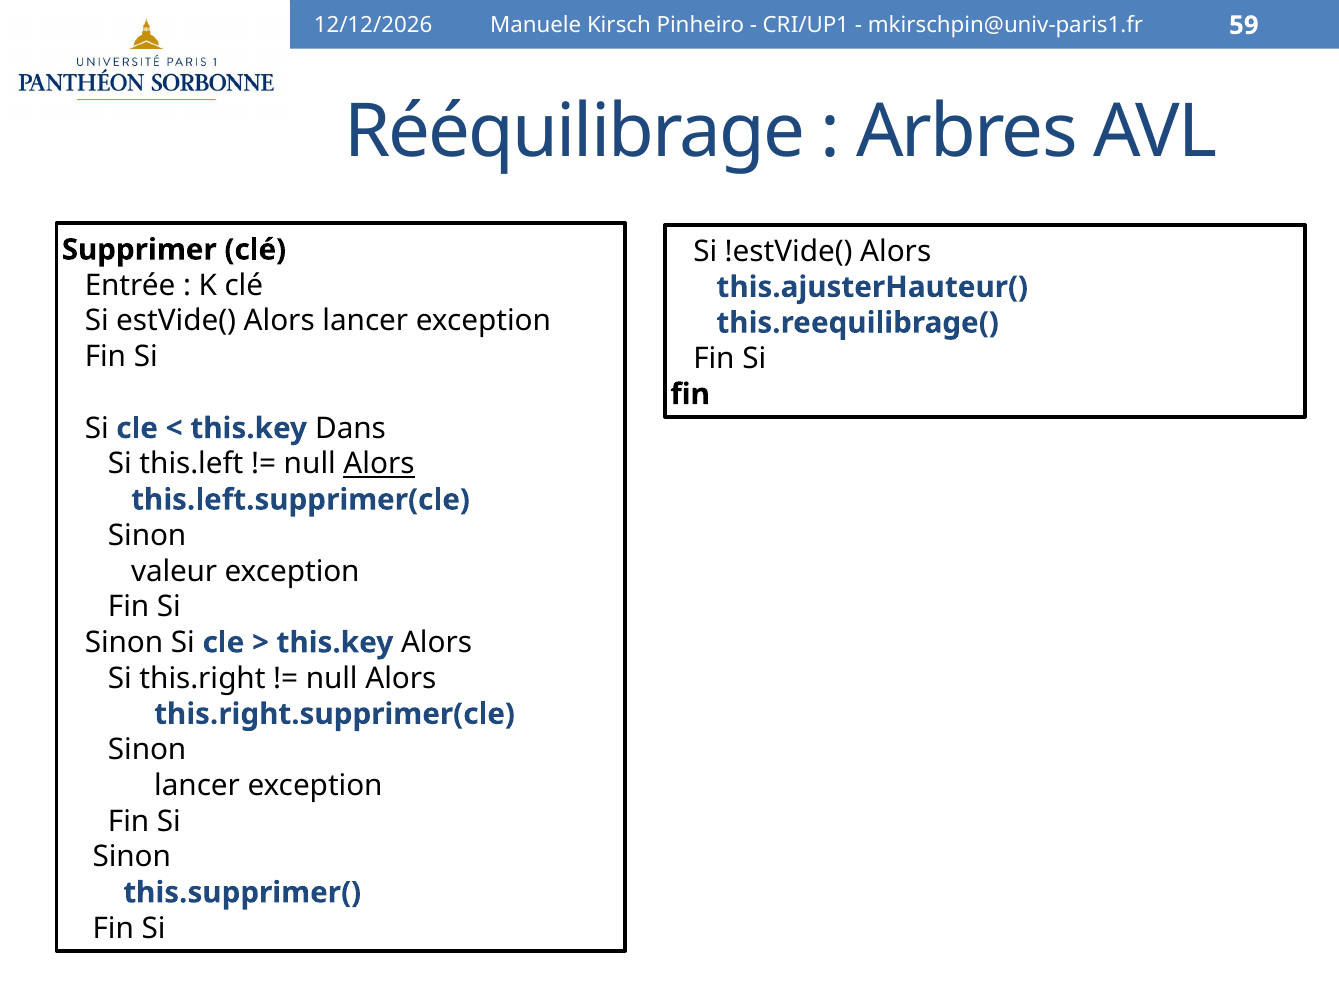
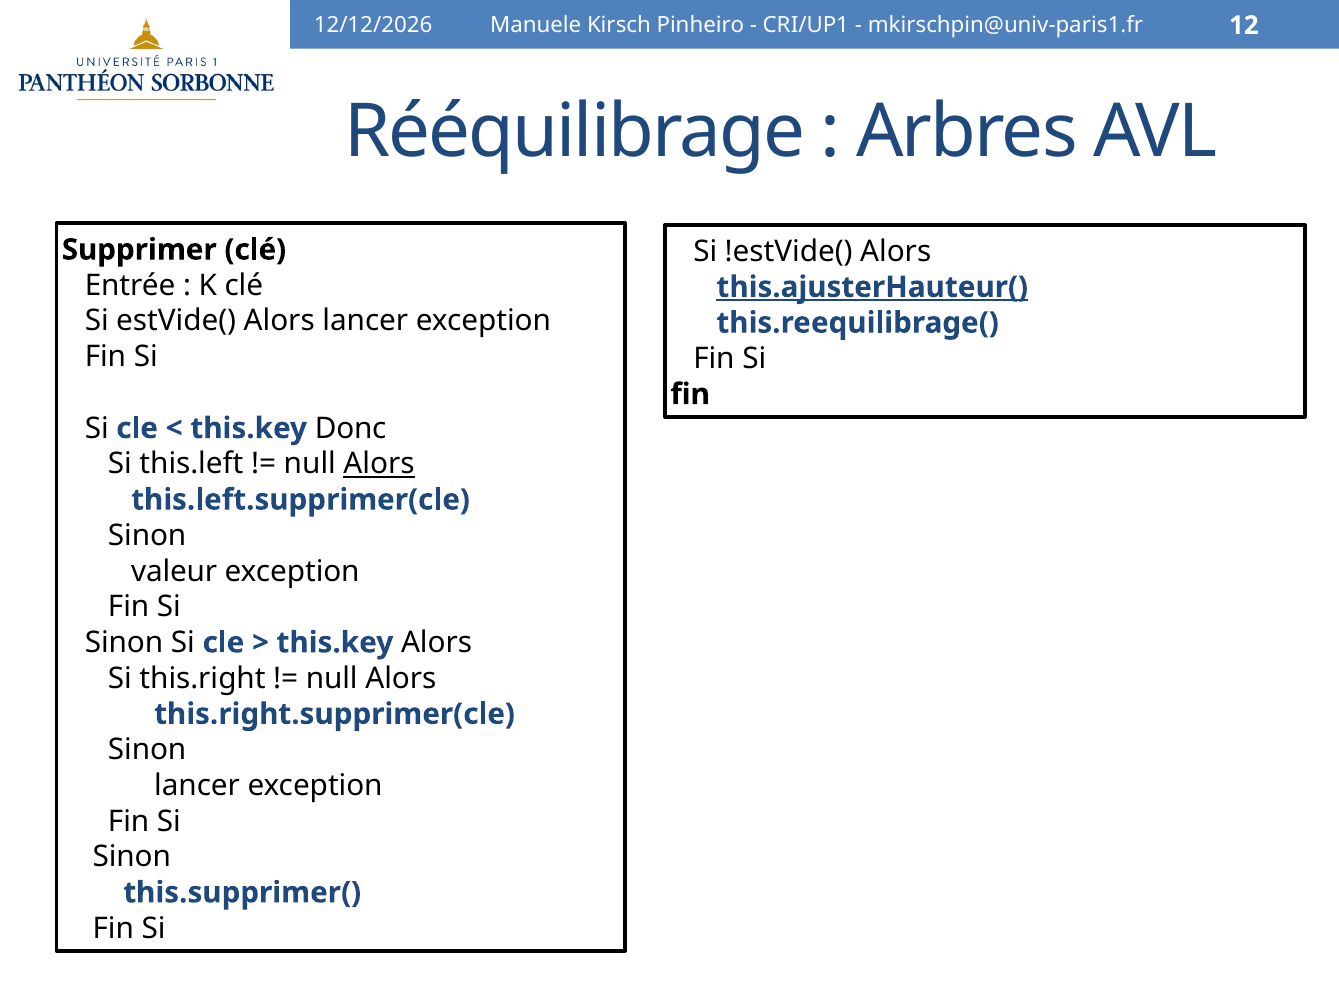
59: 59 -> 12
this.ajusterHauteur( underline: none -> present
Dans: Dans -> Donc
